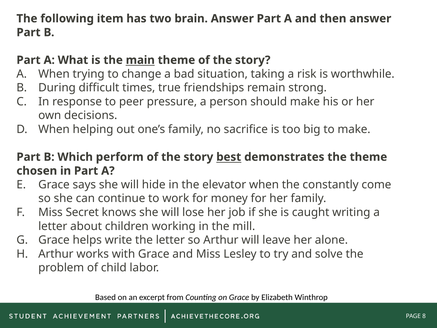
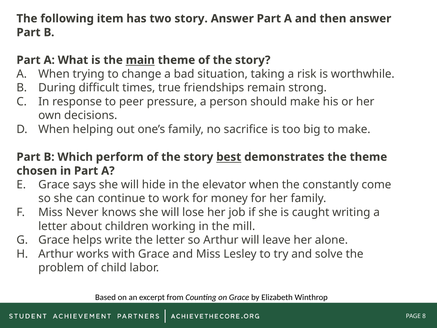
two brain: brain -> story
Secret: Secret -> Never
